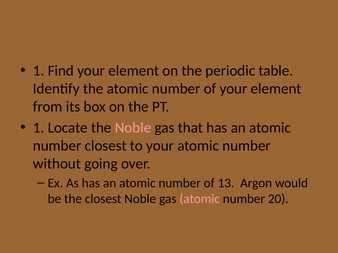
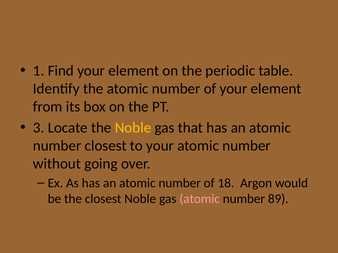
1 at (39, 128): 1 -> 3
Noble at (133, 128) colour: pink -> yellow
13: 13 -> 18
20: 20 -> 89
